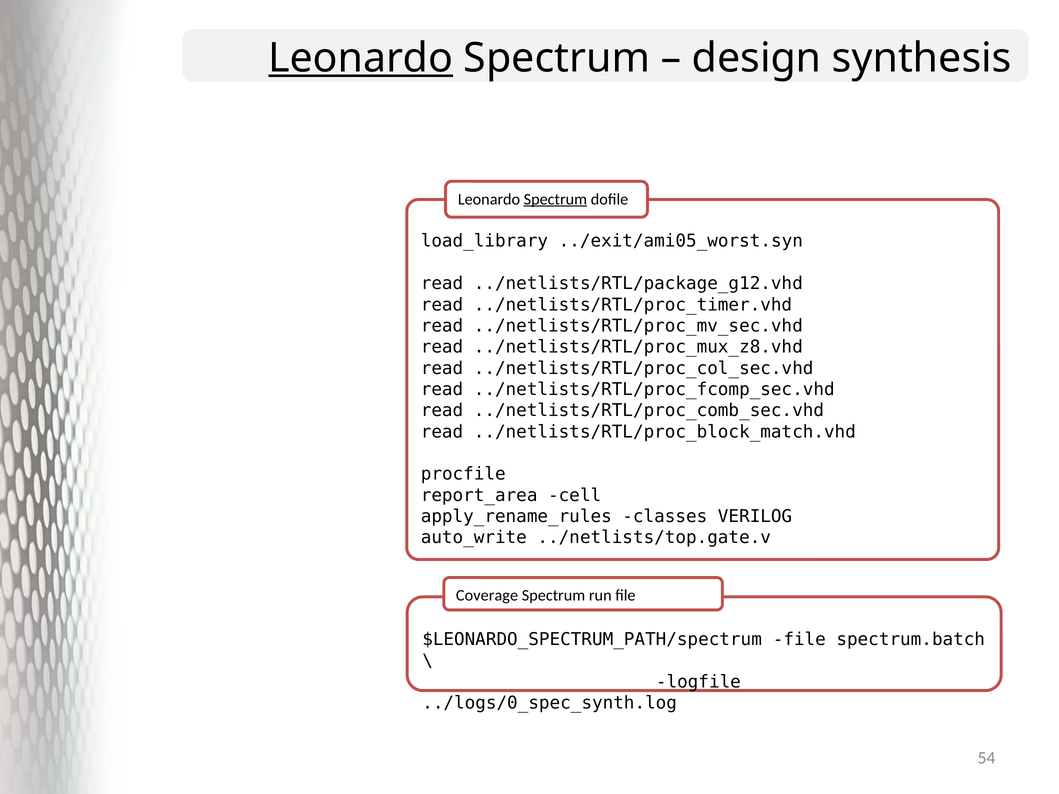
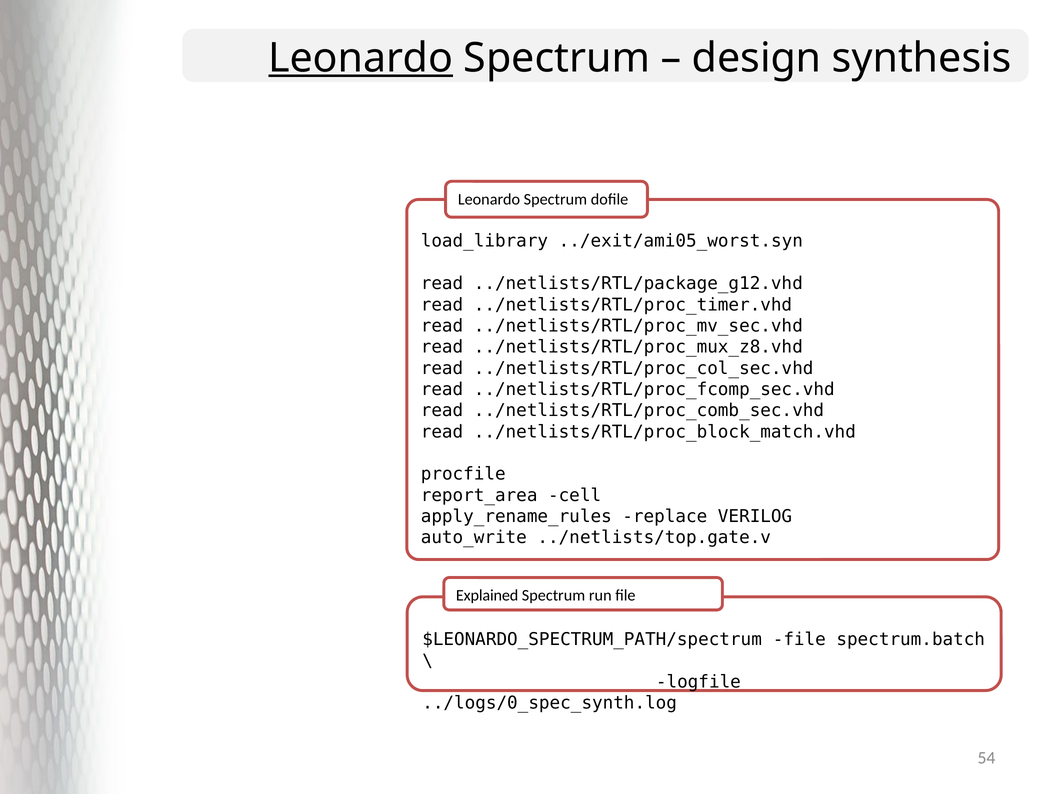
Spectrum at (555, 199) underline: present -> none
classes: classes -> replace
Coverage: Coverage -> Explained
